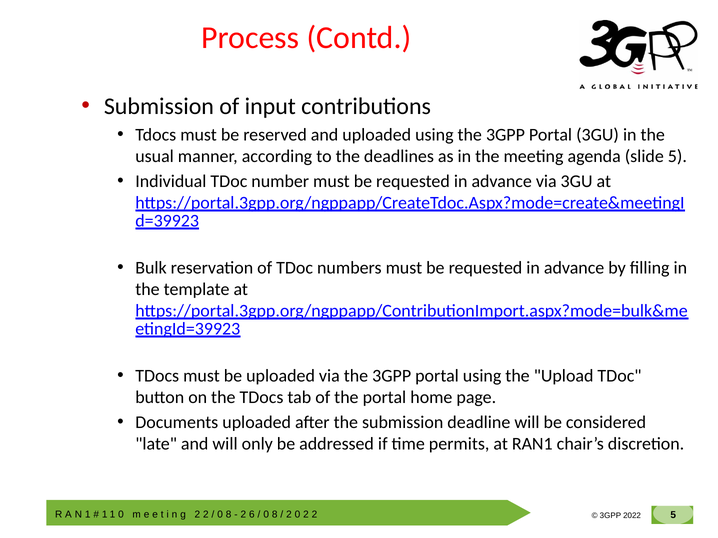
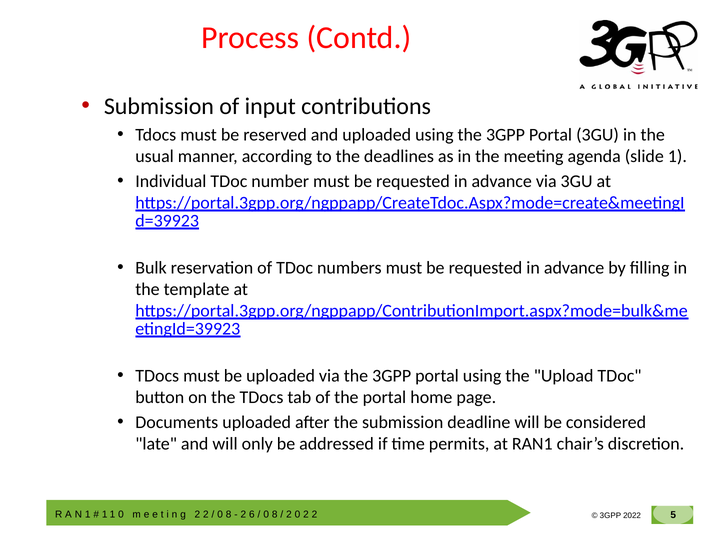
slide 5: 5 -> 1
